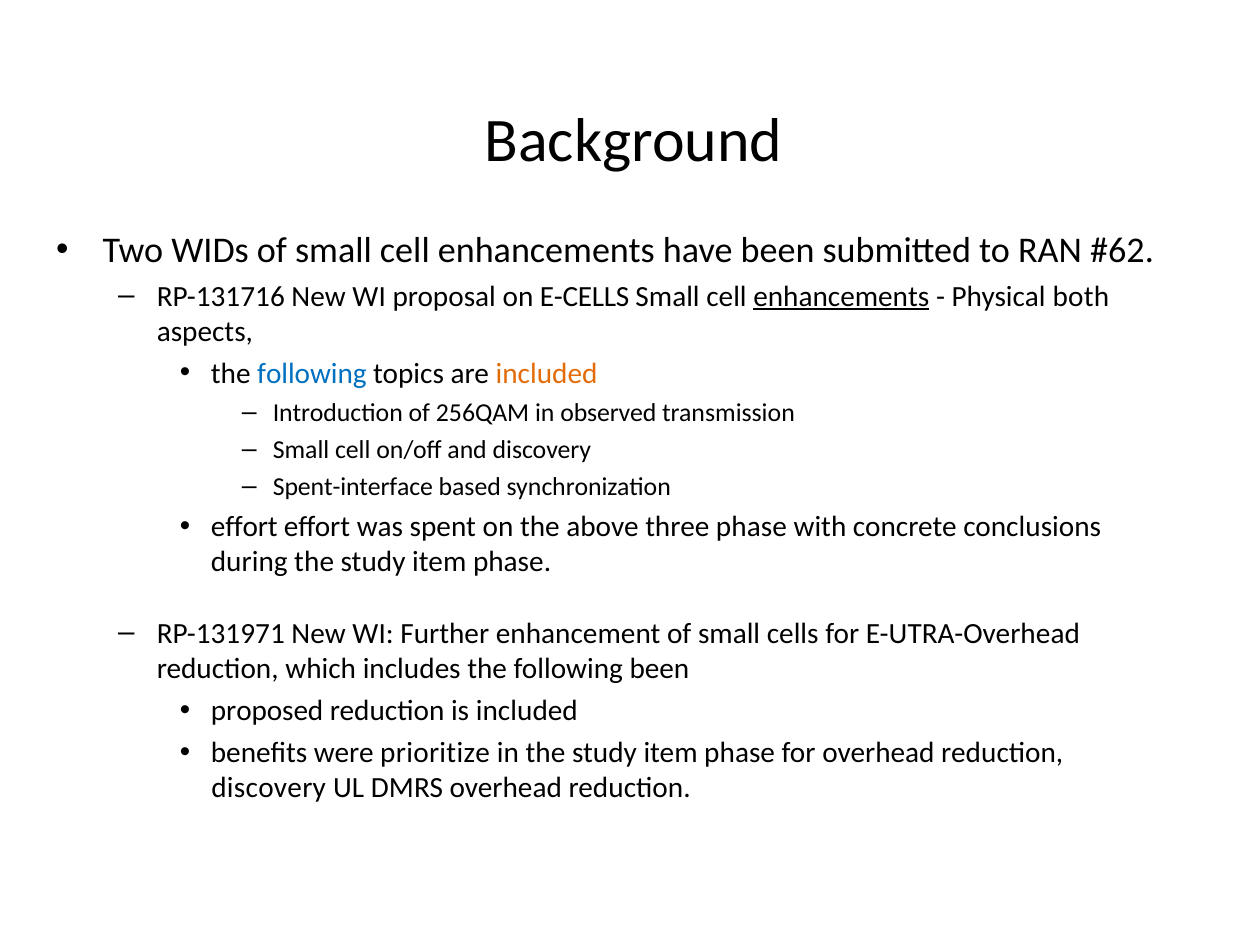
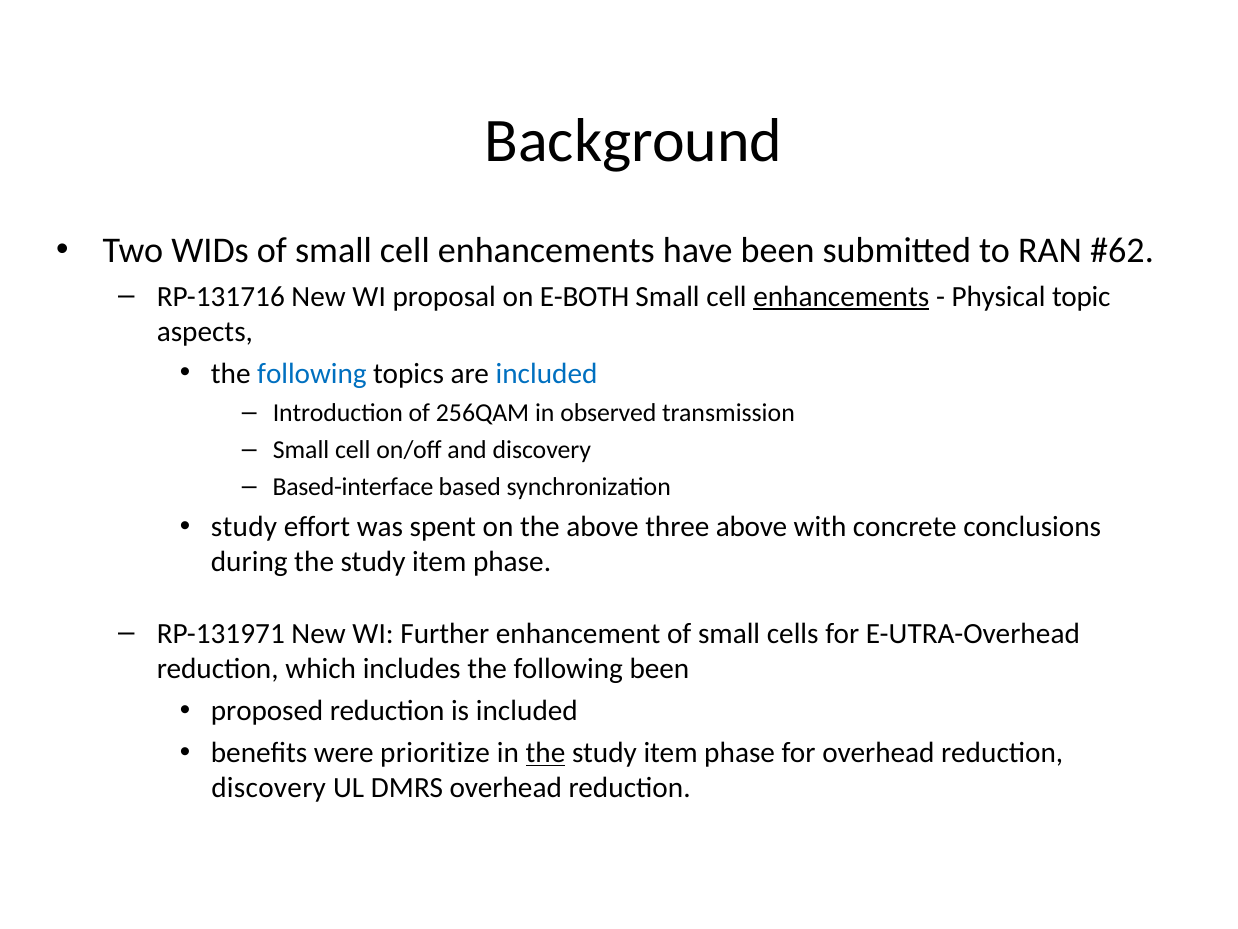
E-CELLS: E-CELLS -> E-BOTH
both: both -> topic
included at (547, 374) colour: orange -> blue
Spent-interface: Spent-interface -> Based-interface
effort at (244, 527): effort -> study
three phase: phase -> above
the at (545, 753) underline: none -> present
